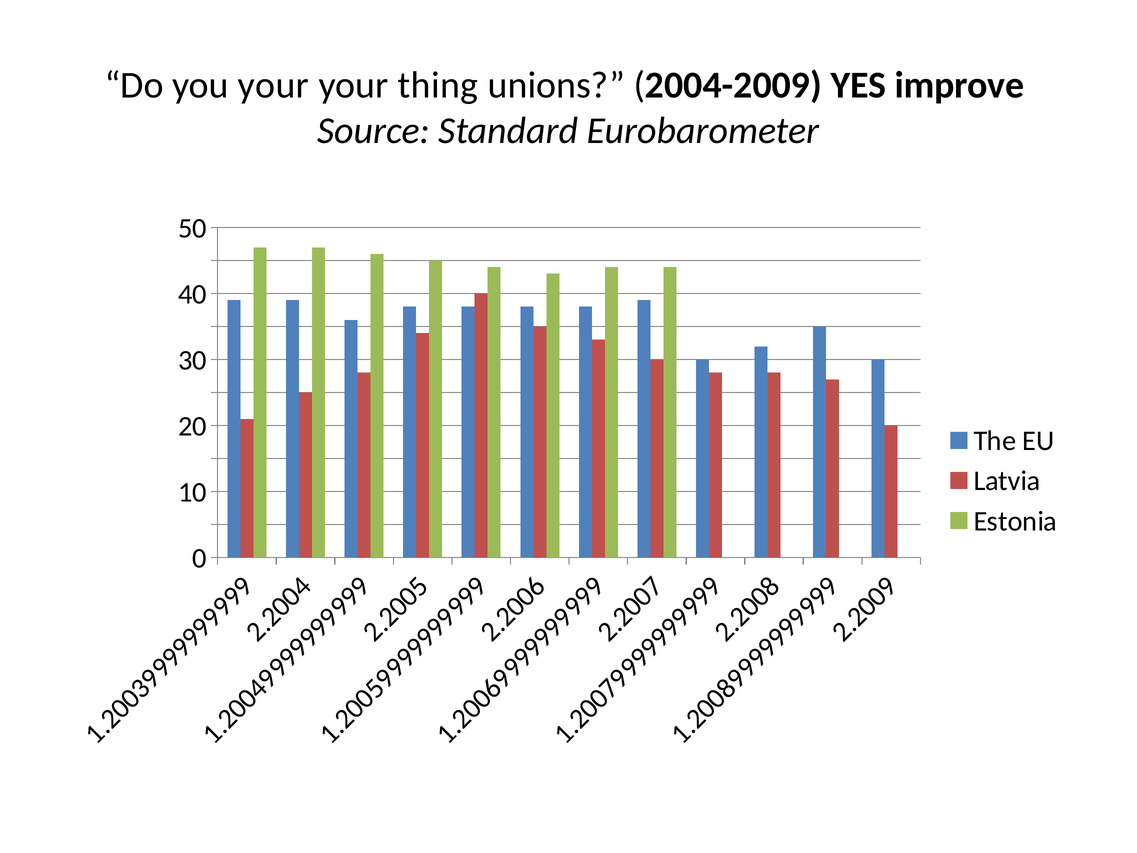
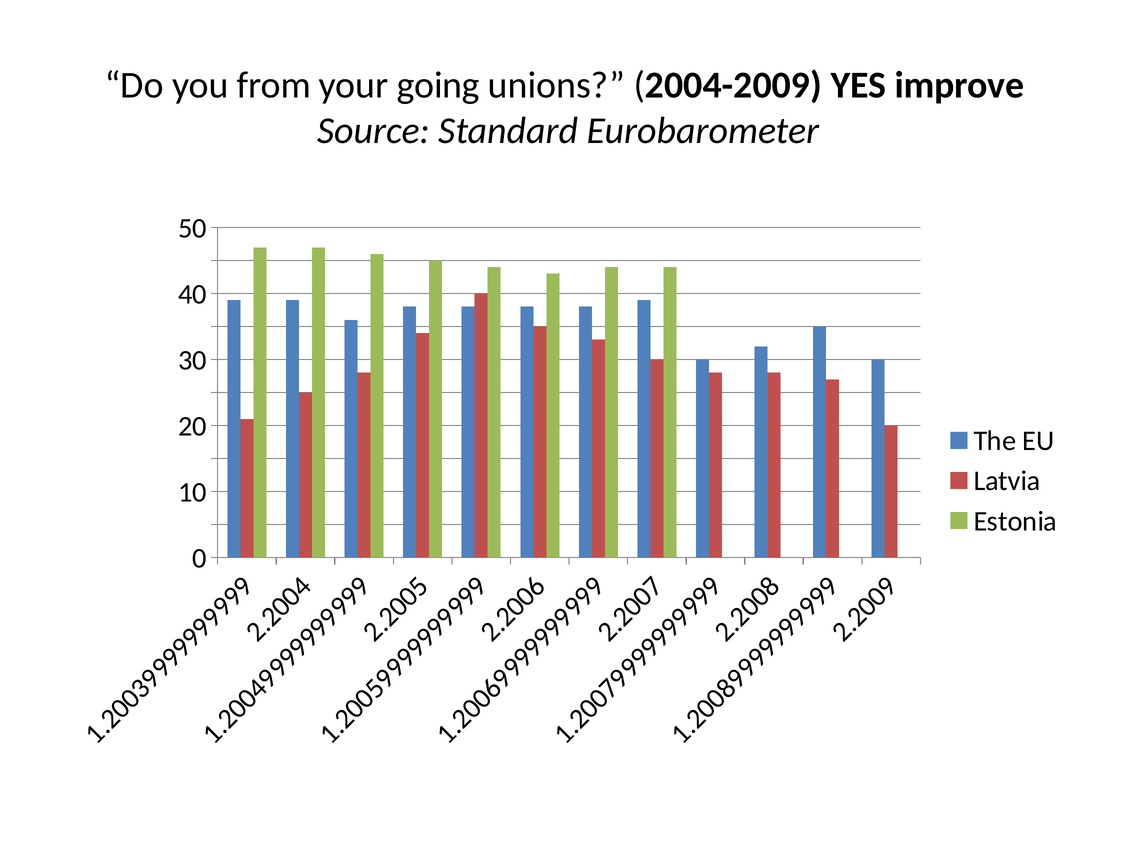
you your: your -> from
thing: thing -> going
